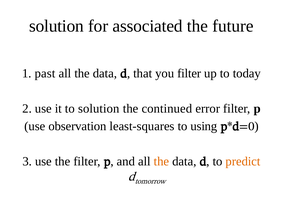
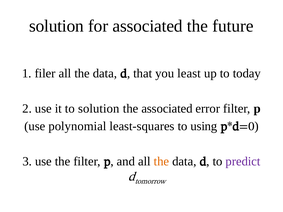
past: past -> filer
you filter: filter -> least
the continued: continued -> associated
observation: observation -> polynomial
predict colour: orange -> purple
